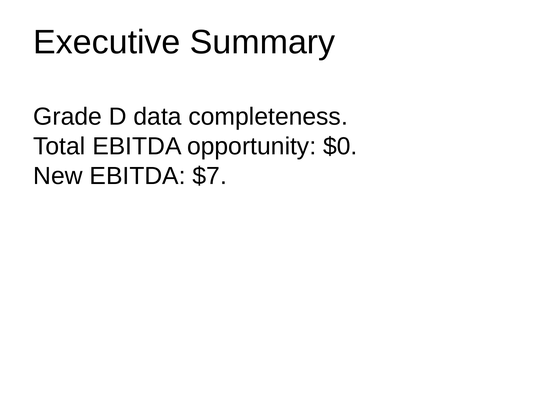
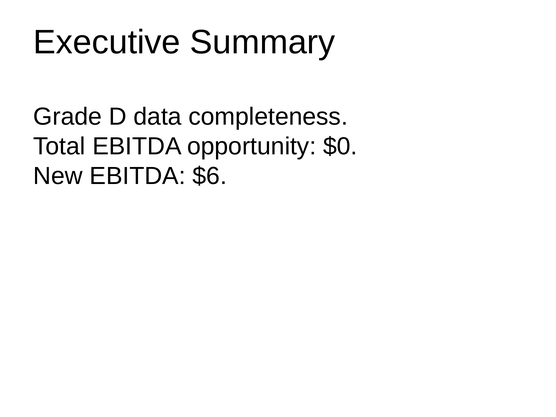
$7: $7 -> $6
